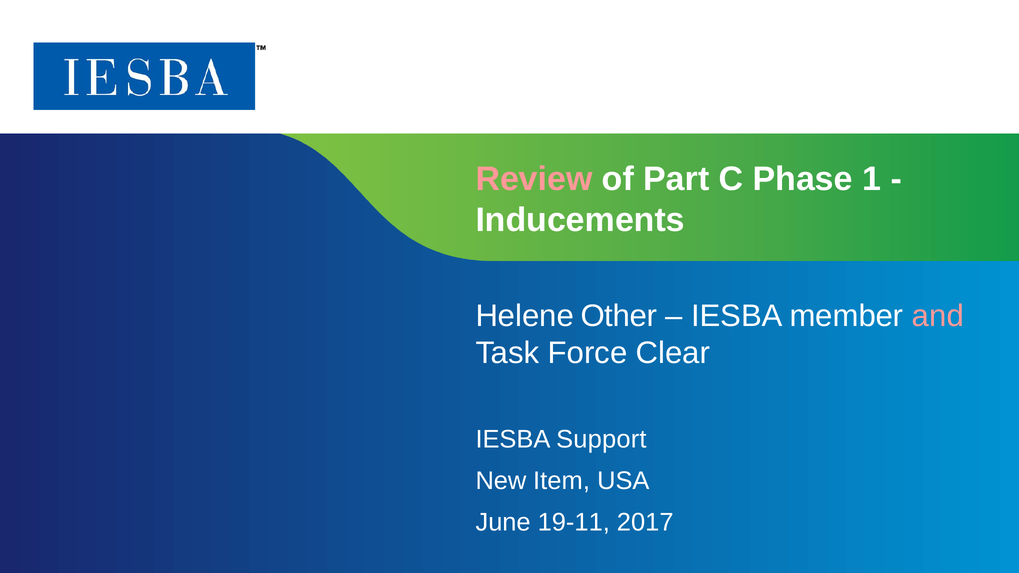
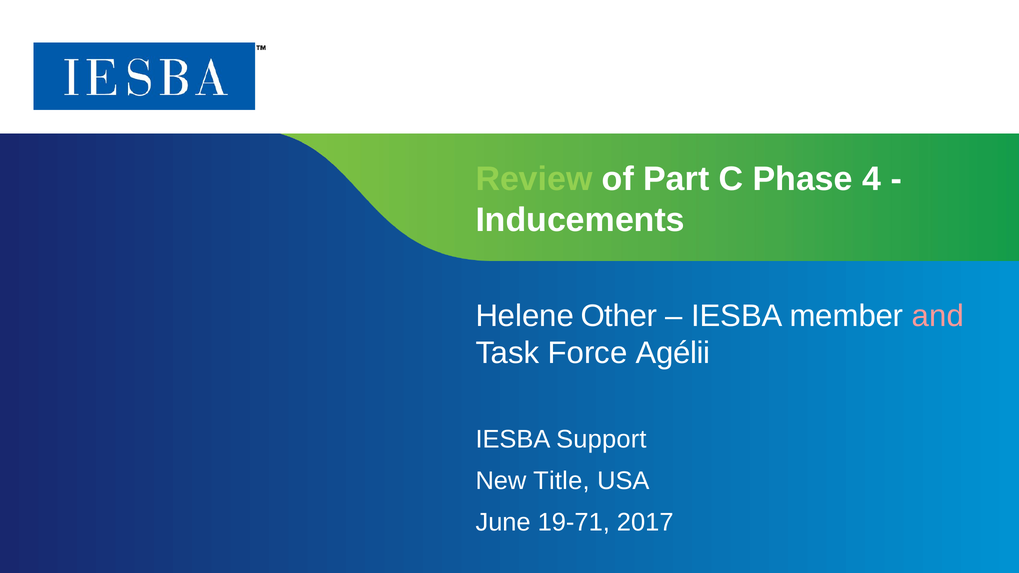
Review colour: pink -> light green
Phase 1: 1 -> 4
Clear: Clear -> Agélii
Item: Item -> Title
19-11: 19-11 -> 19-71
